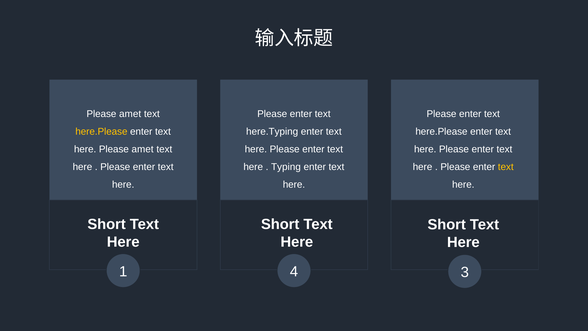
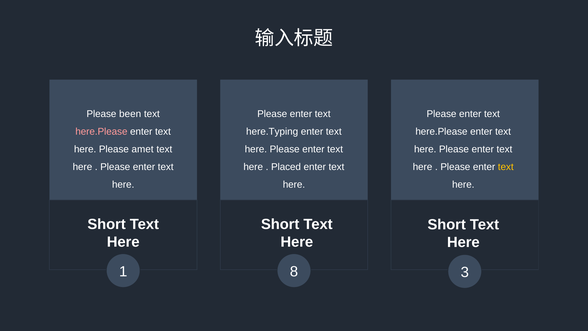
amet at (130, 114): amet -> been
here.Please at (101, 131) colour: yellow -> pink
Typing: Typing -> Placed
4: 4 -> 8
